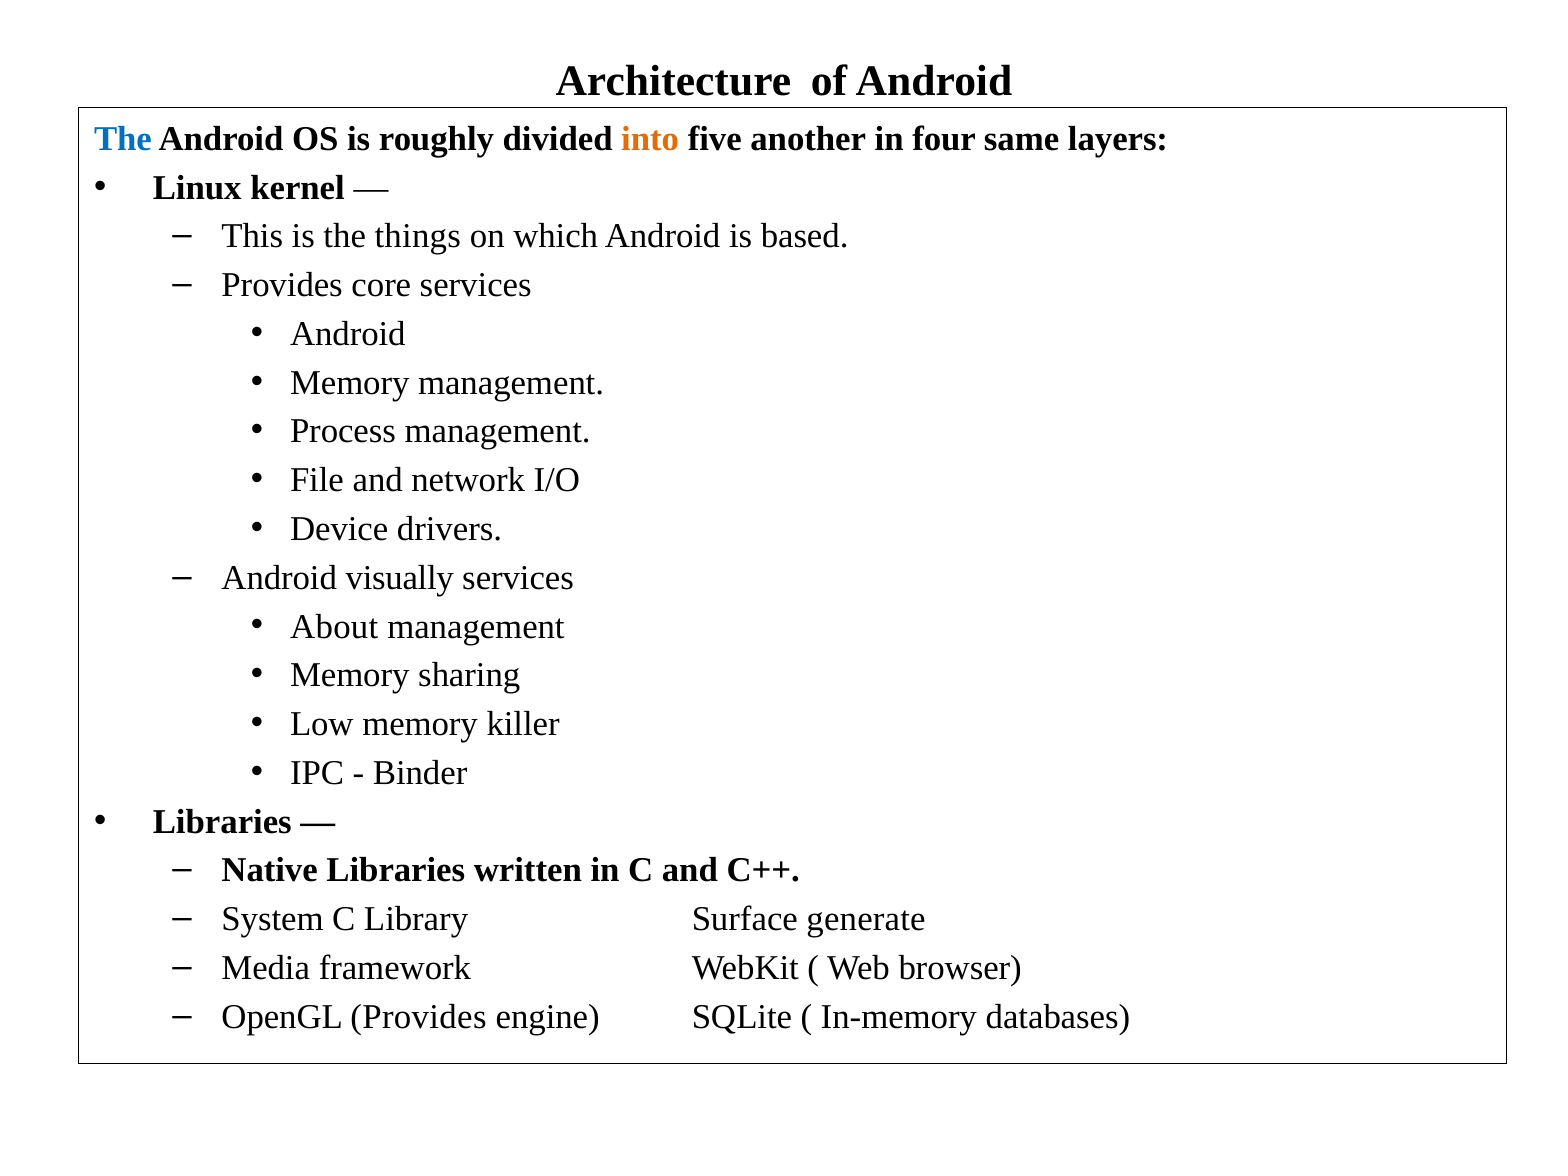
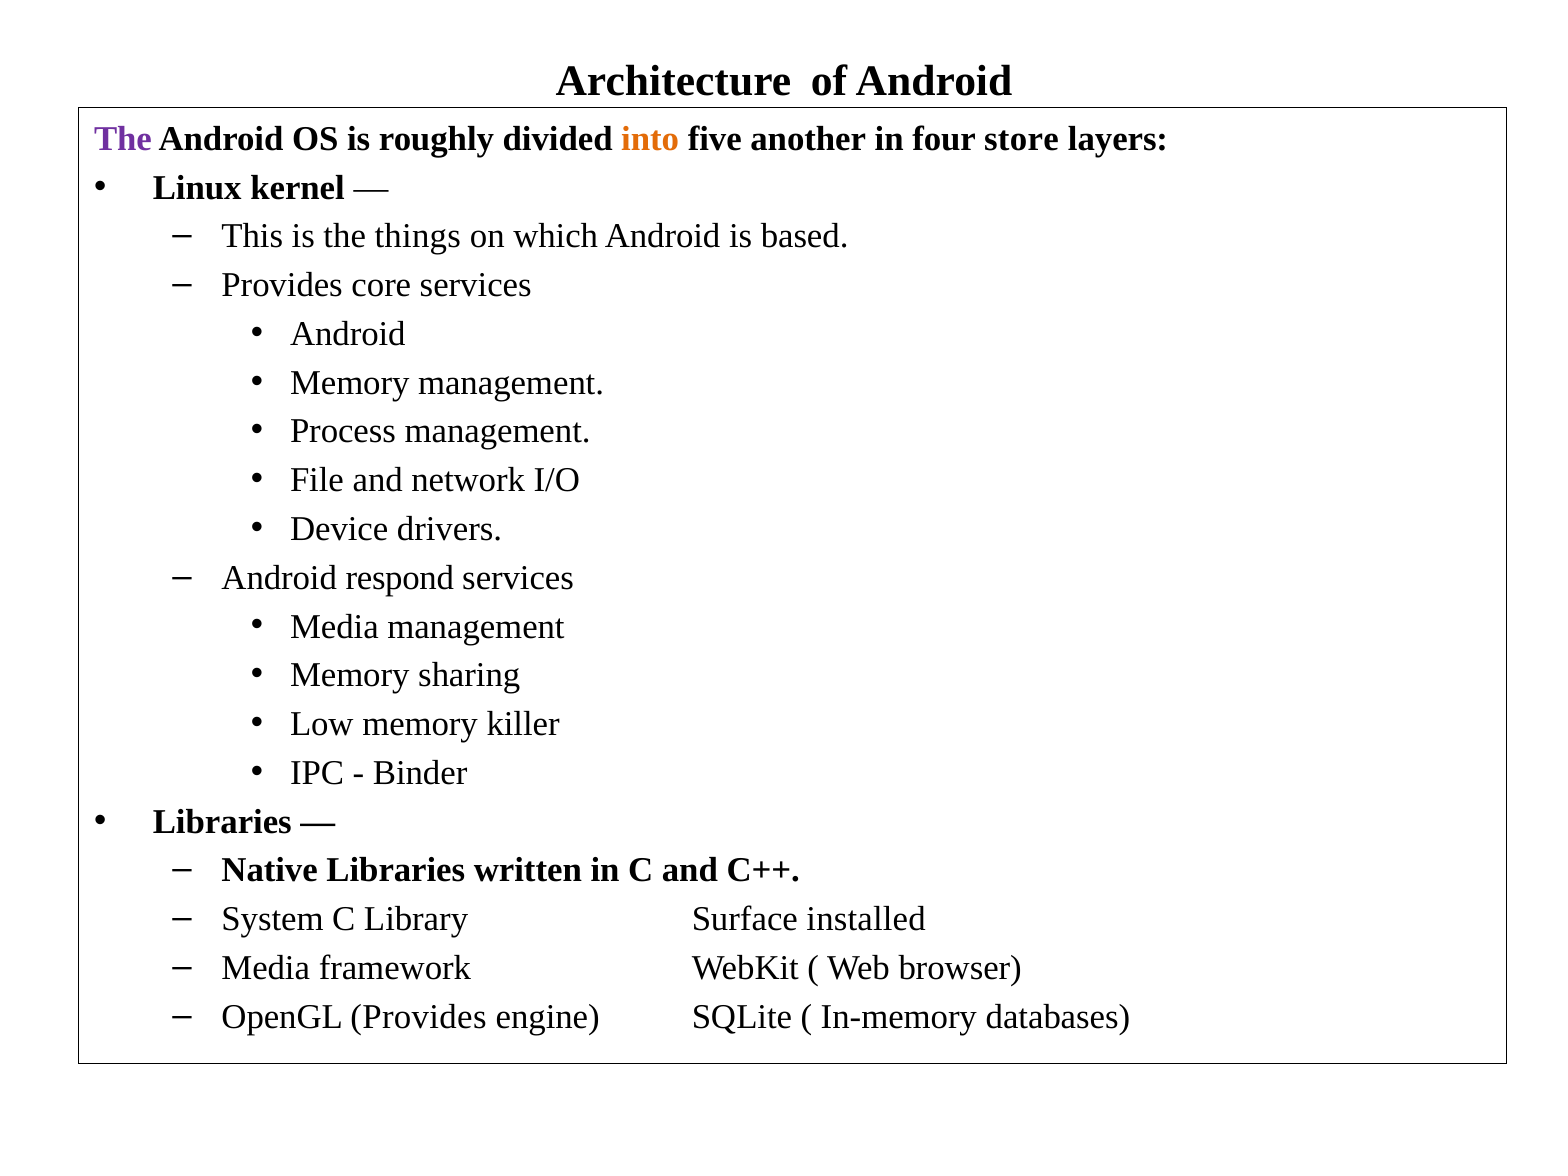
The at (123, 139) colour: blue -> purple
same: same -> store
visually: visually -> respond
About at (334, 627): About -> Media
generate: generate -> installed
